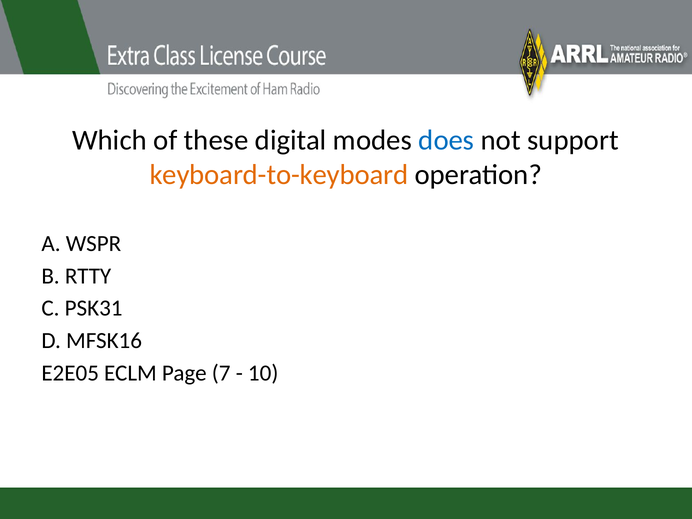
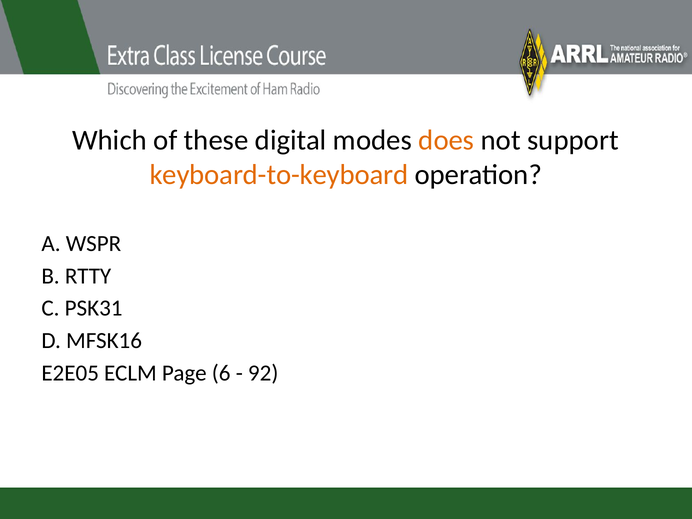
does colour: blue -> orange
7: 7 -> 6
10: 10 -> 92
